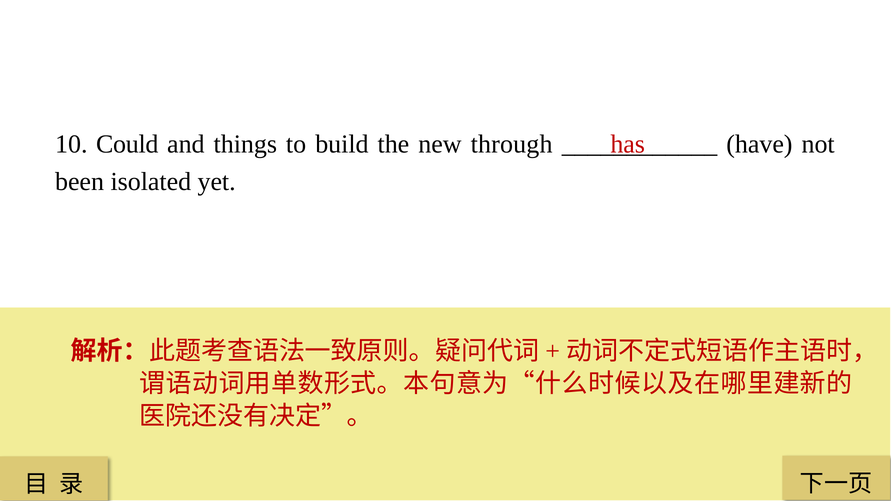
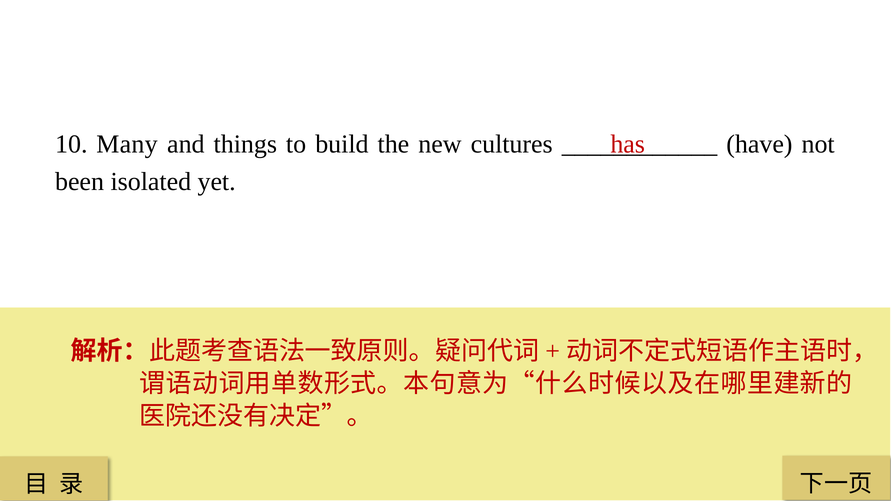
Could: Could -> Many
through: through -> cultures
